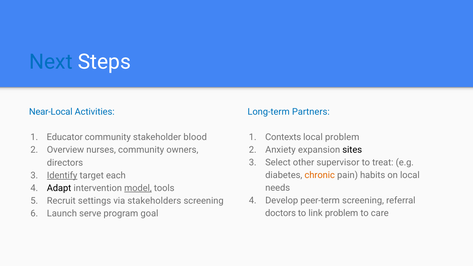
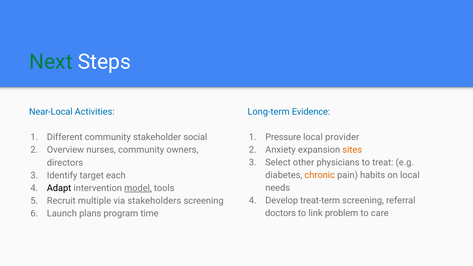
Next colour: blue -> green
Partners: Partners -> Evidence
Contexts: Contexts -> Pressure
local problem: problem -> provider
Educator: Educator -> Different
blood: blood -> social
sites colour: black -> orange
supervisor: supervisor -> physicians
Identify underline: present -> none
peer-term: peer-term -> treat-term
settings: settings -> multiple
serve: serve -> plans
goal: goal -> time
